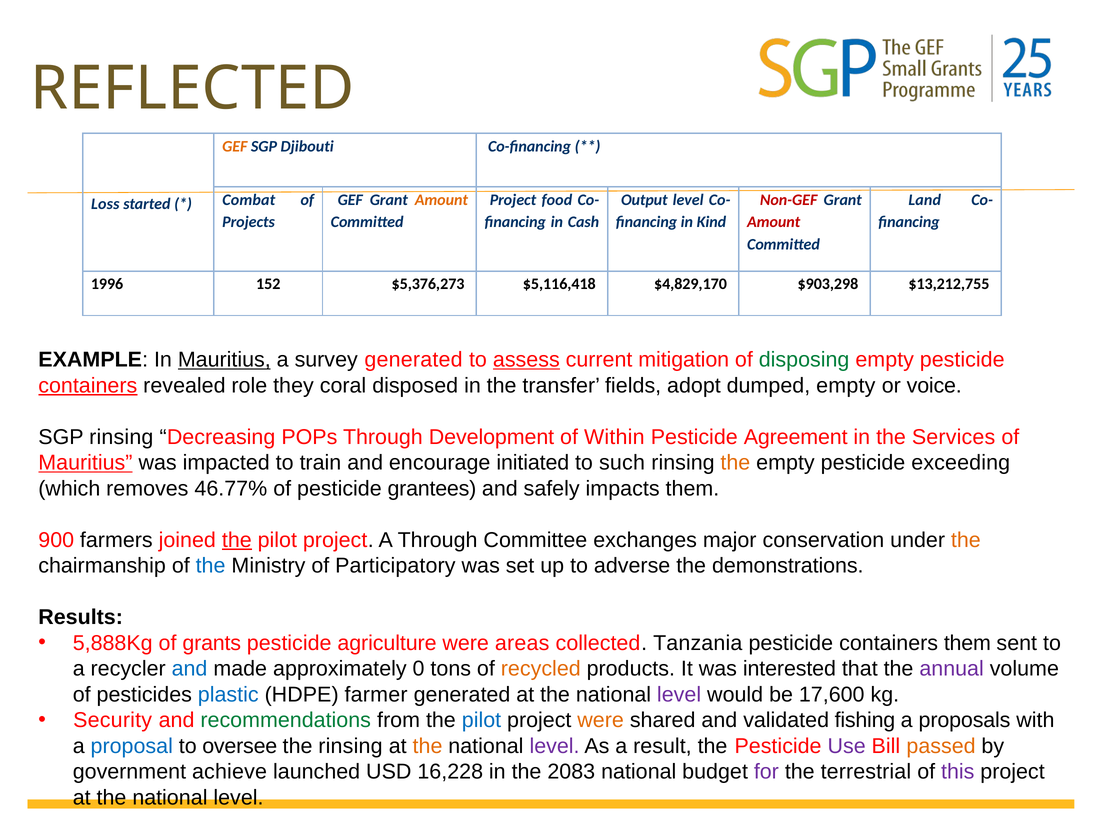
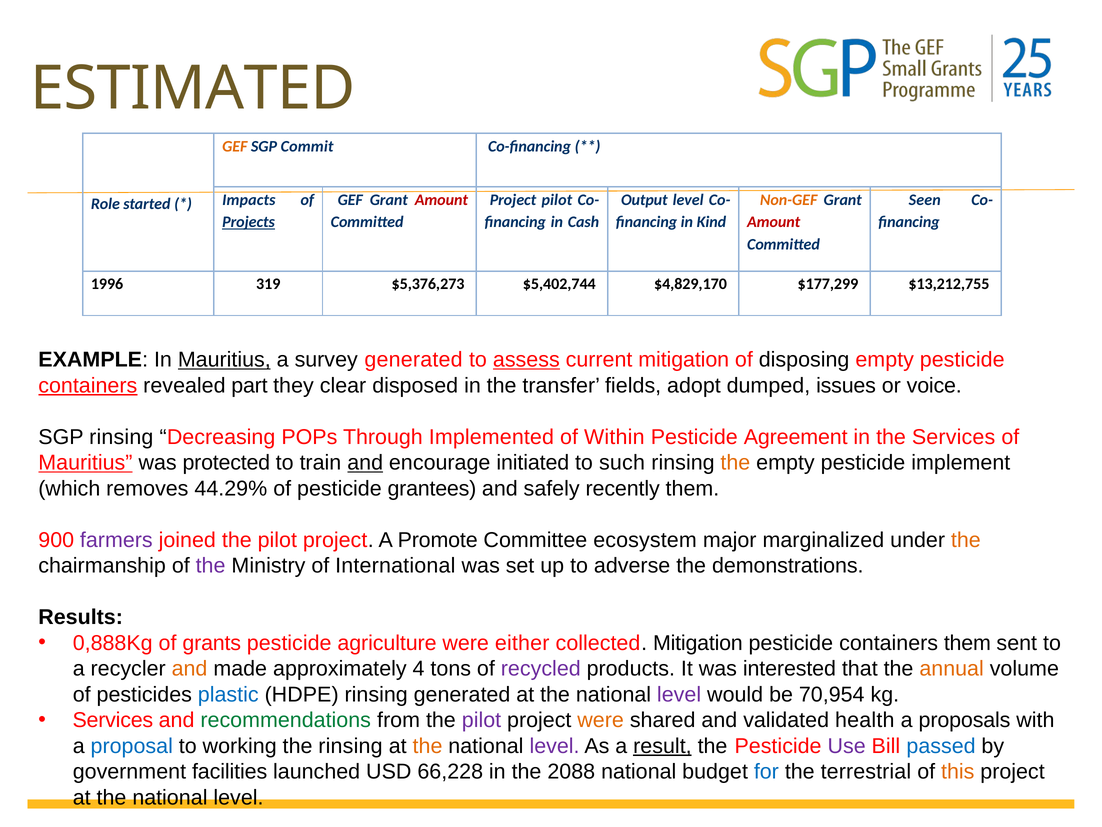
REFLECTED: REFLECTED -> ESTIMATED
Djibouti: Djibouti -> Commit
Combat: Combat -> Impacts
Amount at (441, 200) colour: orange -> red
Project food: food -> pilot
Non-GEF colour: red -> orange
Land: Land -> Seen
Loss: Loss -> Role
Projects underline: none -> present
152: 152 -> 319
$5,116,418: $5,116,418 -> $5,402,744
$903,298: $903,298 -> $177,299
disposing colour: green -> black
role: role -> part
coral: coral -> clear
dumped empty: empty -> issues
Development: Development -> Implemented
impacted: impacted -> protected
and at (365, 462) underline: none -> present
exceeding: exceeding -> implement
46.77%: 46.77% -> 44.29%
impacts: impacts -> recently
farmers colour: black -> purple
the at (237, 540) underline: present -> none
A Through: Through -> Promote
exchanges: exchanges -> ecosystem
conservation: conservation -> marginalized
the at (211, 565) colour: blue -> purple
Participatory: Participatory -> International
5,888Kg: 5,888Kg -> 0,888Kg
areas: areas -> either
collected Tanzania: Tanzania -> Mitigation
and at (190, 668) colour: blue -> orange
0: 0 -> 4
recycled colour: orange -> purple
annual colour: purple -> orange
HDPE farmer: farmer -> rinsing
17,600: 17,600 -> 70,954
Security at (113, 720): Security -> Services
pilot at (481, 720) colour: blue -> purple
fishing: fishing -> health
oversee: oversee -> working
result underline: none -> present
passed colour: orange -> blue
achieve: achieve -> facilities
16,228: 16,228 -> 66,228
2083: 2083 -> 2088
for colour: purple -> blue
this colour: purple -> orange
